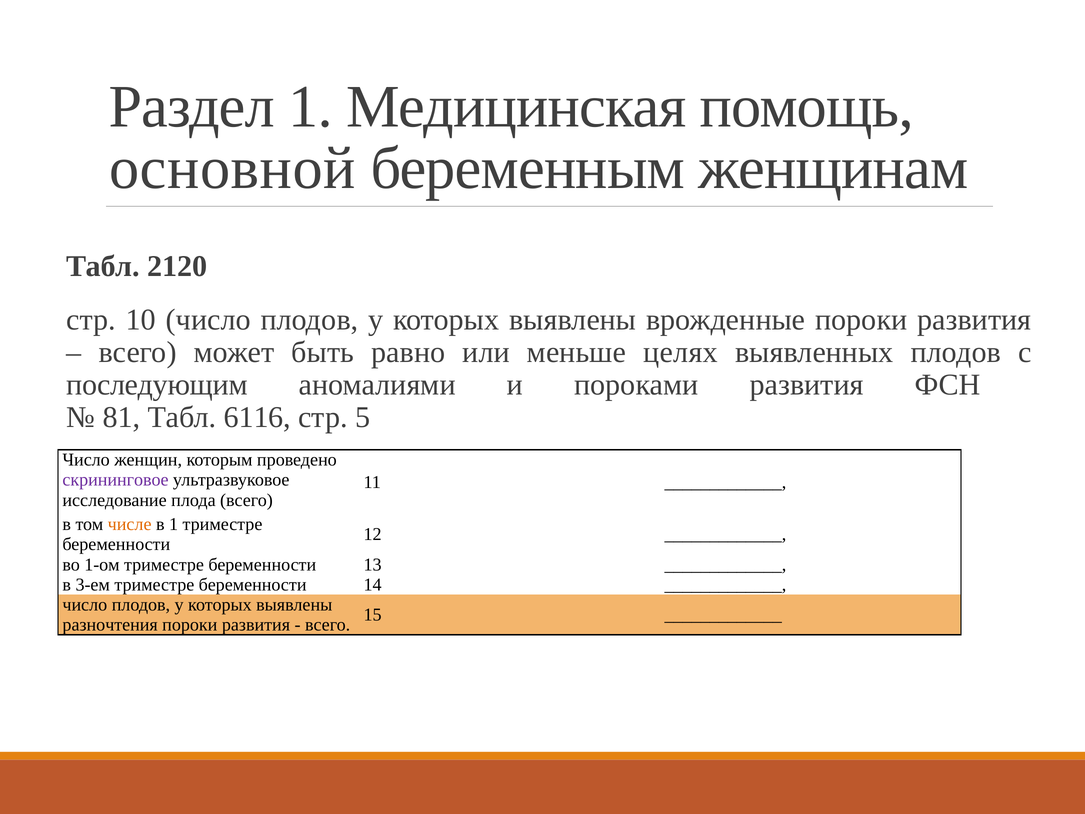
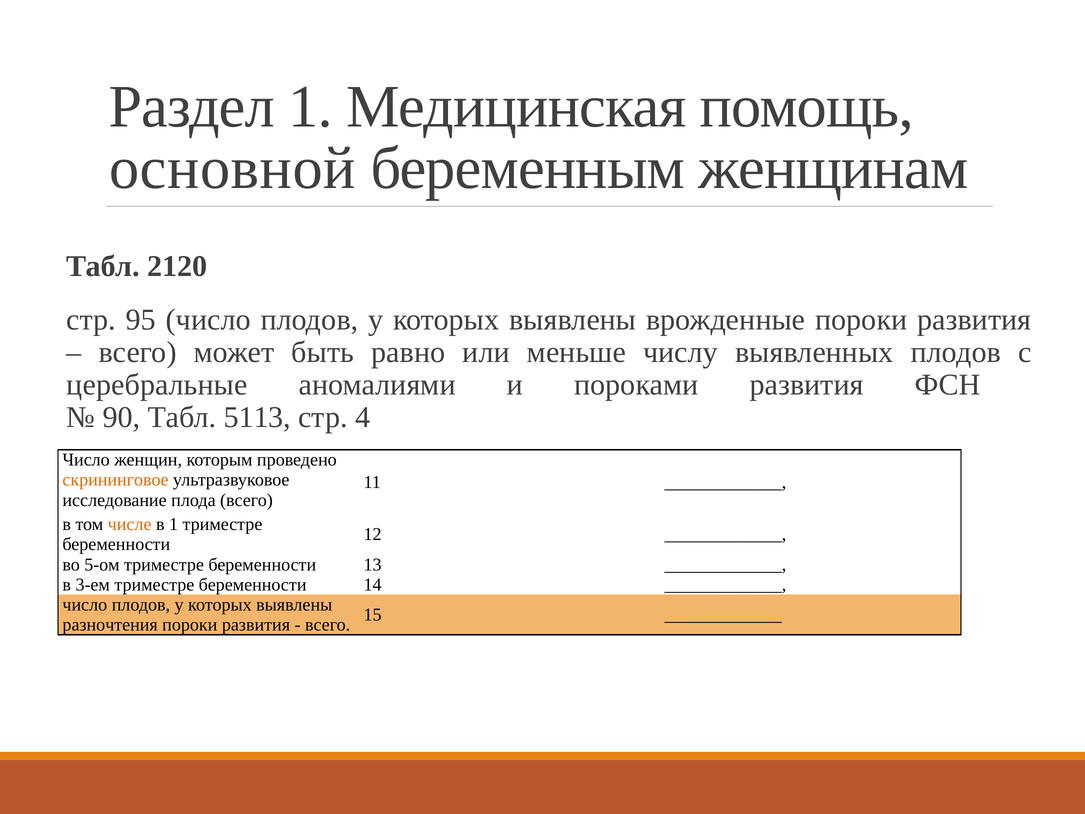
10: 10 -> 95
целях: целях -> числу
последующим: последующим -> церебральные
81: 81 -> 90
6116: 6116 -> 5113
5: 5 -> 4
скрининговое colour: purple -> orange
1-ом: 1-ом -> 5-ом
